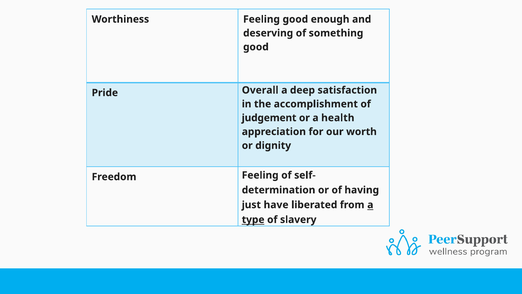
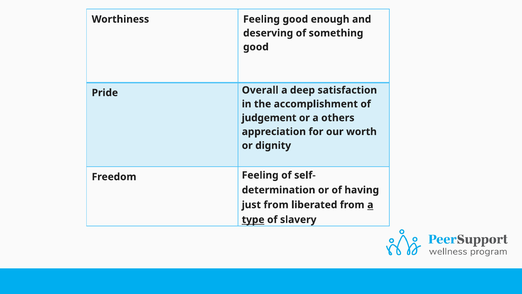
health: health -> others
just have: have -> from
